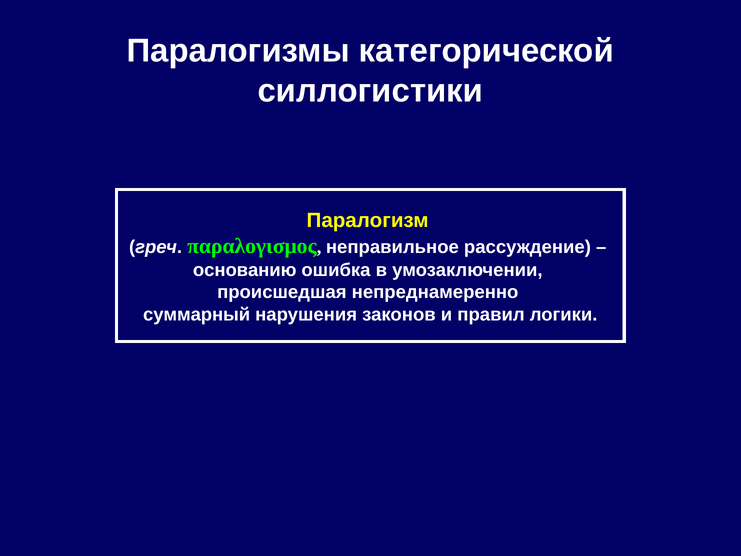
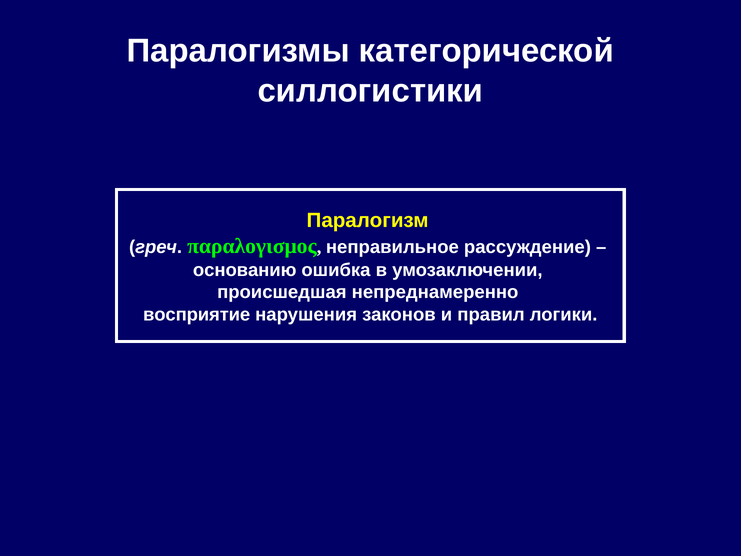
суммарный: суммарный -> восприятие
